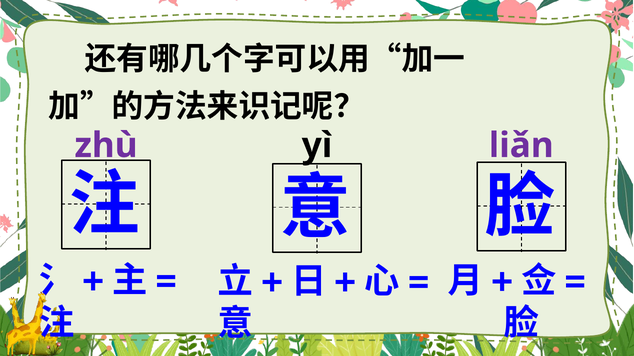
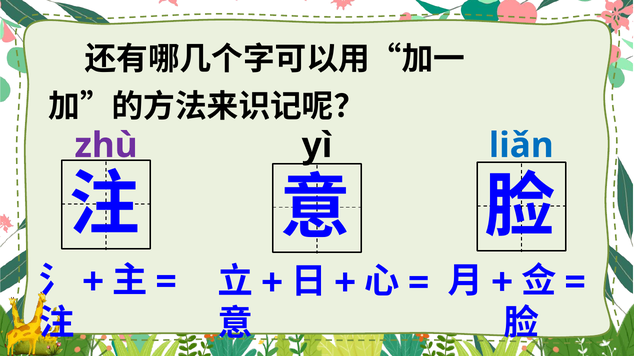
liǎn colour: purple -> blue
